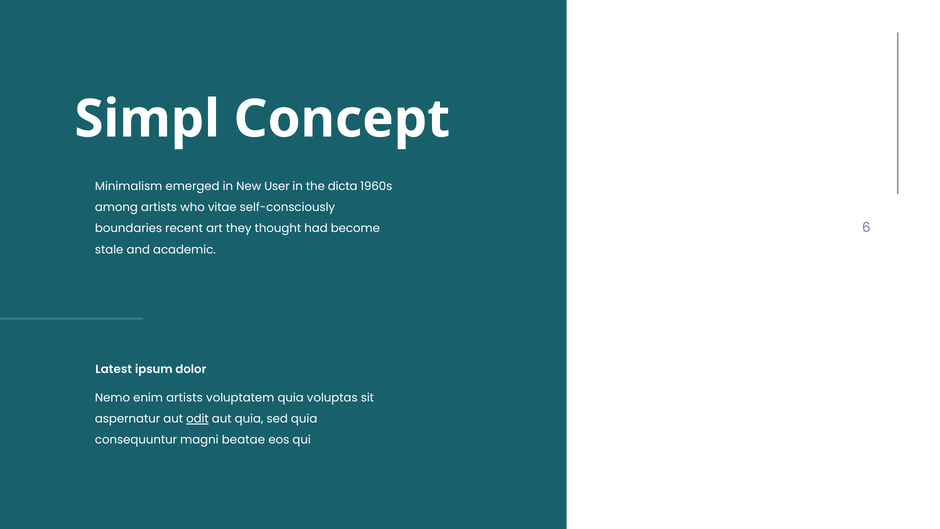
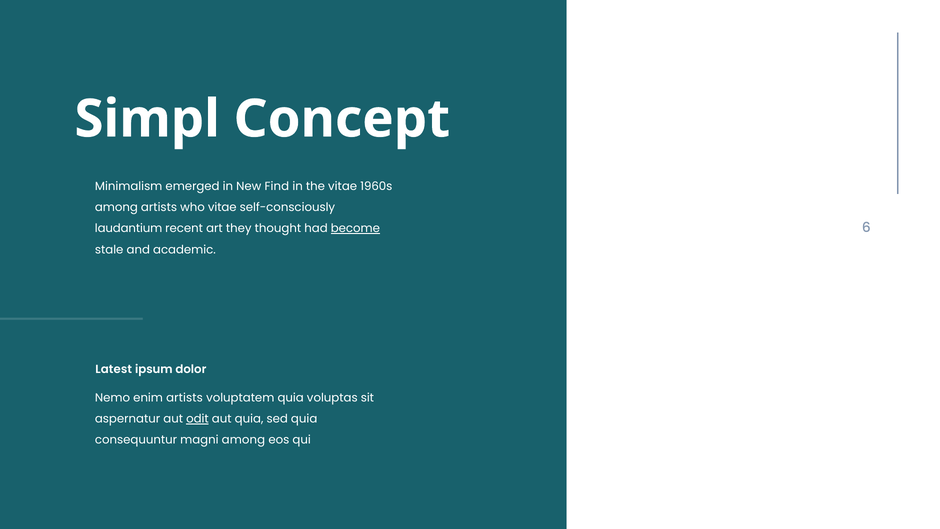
User: User -> Find
the dicta: dicta -> vitae
boundaries: boundaries -> laudantium
become underline: none -> present
magni beatae: beatae -> among
